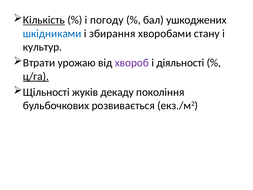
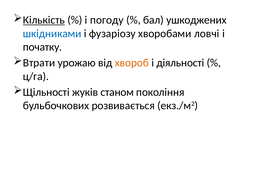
збирання: збирання -> фузаріозу
стану: стану -> ловчі
культур: культур -> початку
хвороб colour: purple -> orange
ц/га underline: present -> none
декаду: декаду -> станом
